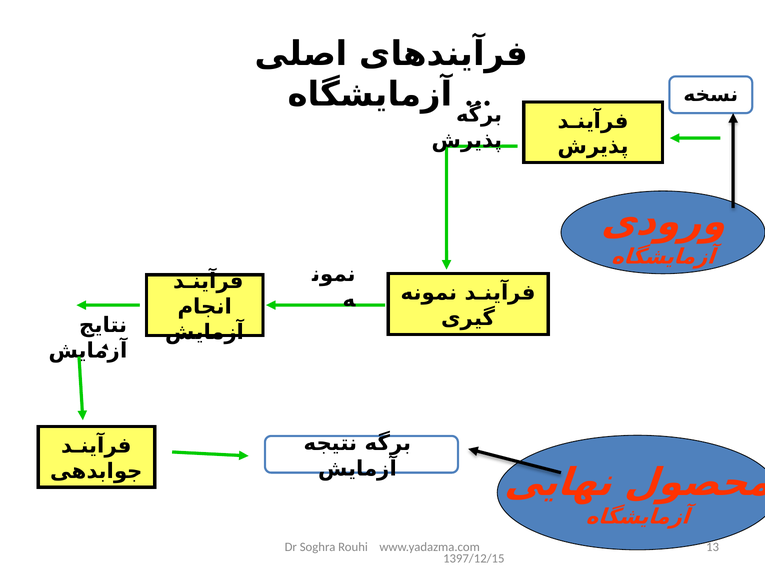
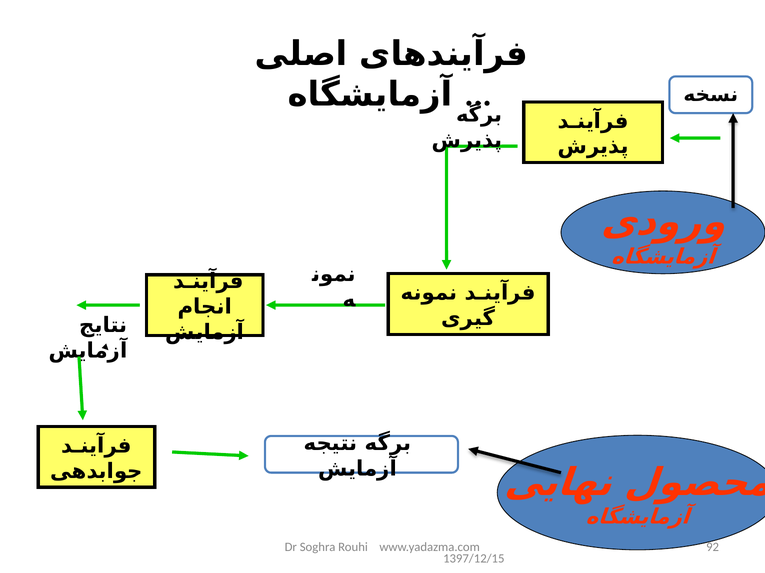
13: 13 -> 92
